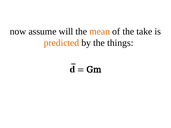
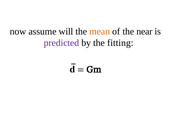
take: take -> near
predicted colour: orange -> purple
things: things -> fitting
